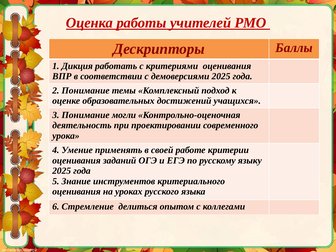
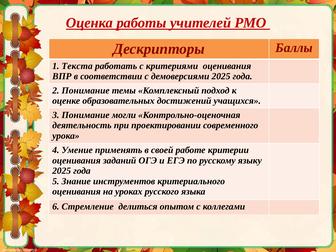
Дикция: Дикция -> Текста
